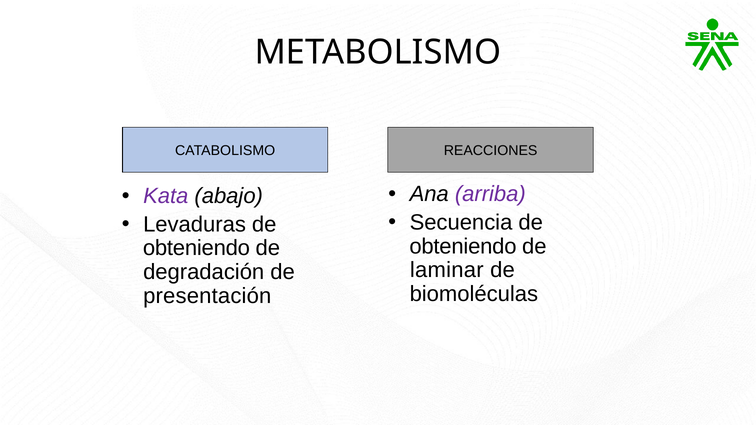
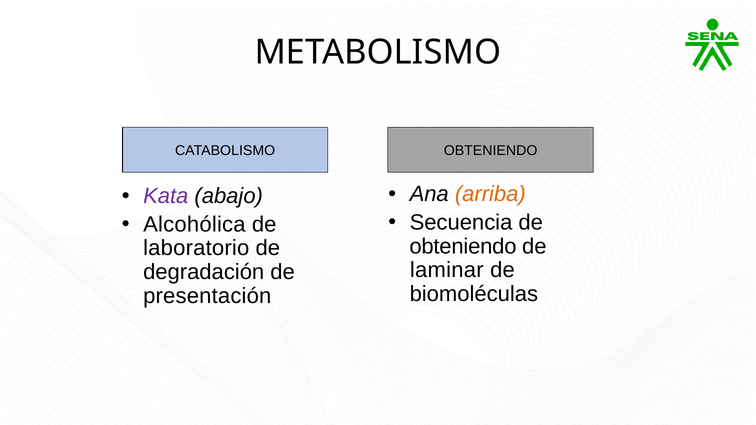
CATABOLISMO REACCIONES: REACCIONES -> OBTENIENDO
arriba colour: purple -> orange
Levaduras: Levaduras -> Alcohólica
obteniendo at (196, 248): obteniendo -> laboratorio
